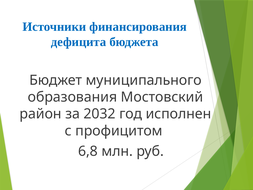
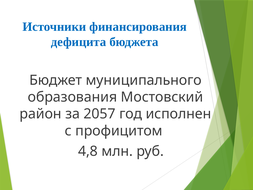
2032: 2032 -> 2057
6,8: 6,8 -> 4,8
